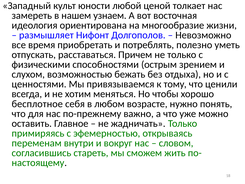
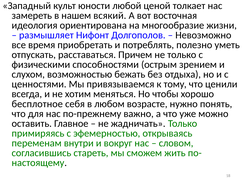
узнаем: узнаем -> всякий
